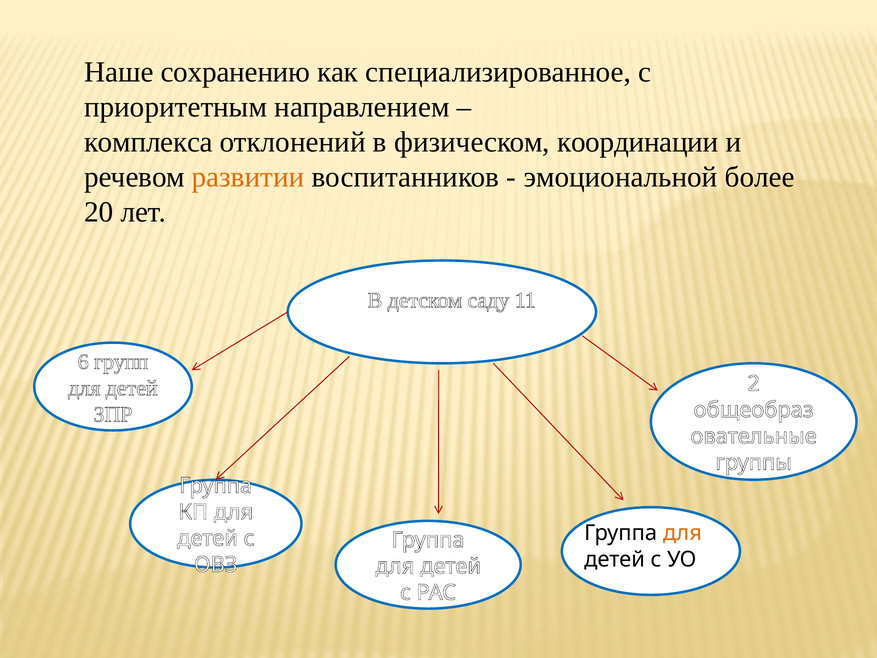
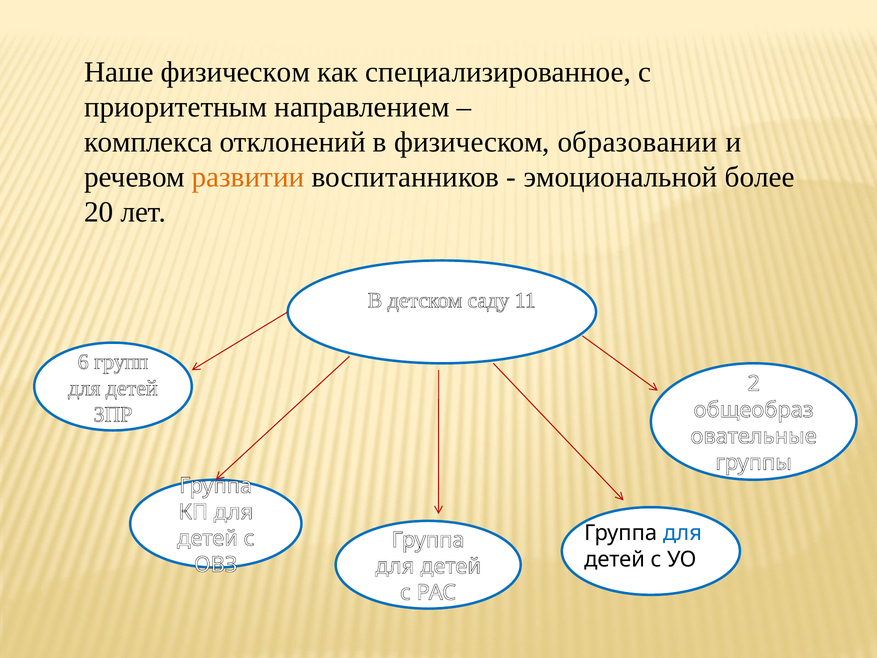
Наше сохранению: сохранению -> физическом
координации: координации -> образовании
для at (682, 533) colour: orange -> blue
